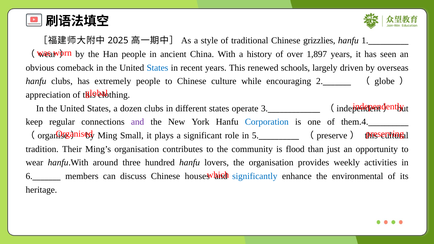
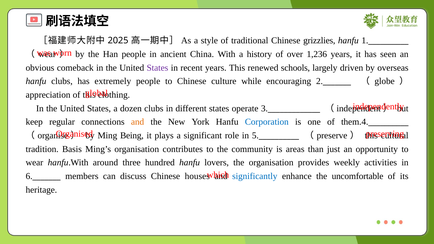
1,897: 1,897 -> 1,236
States at (157, 68) colour: blue -> purple
and at (138, 122) colour: purple -> orange
Small: Small -> Being
Their: Their -> Basis
flood: flood -> areas
environmental: environmental -> uncomfortable
